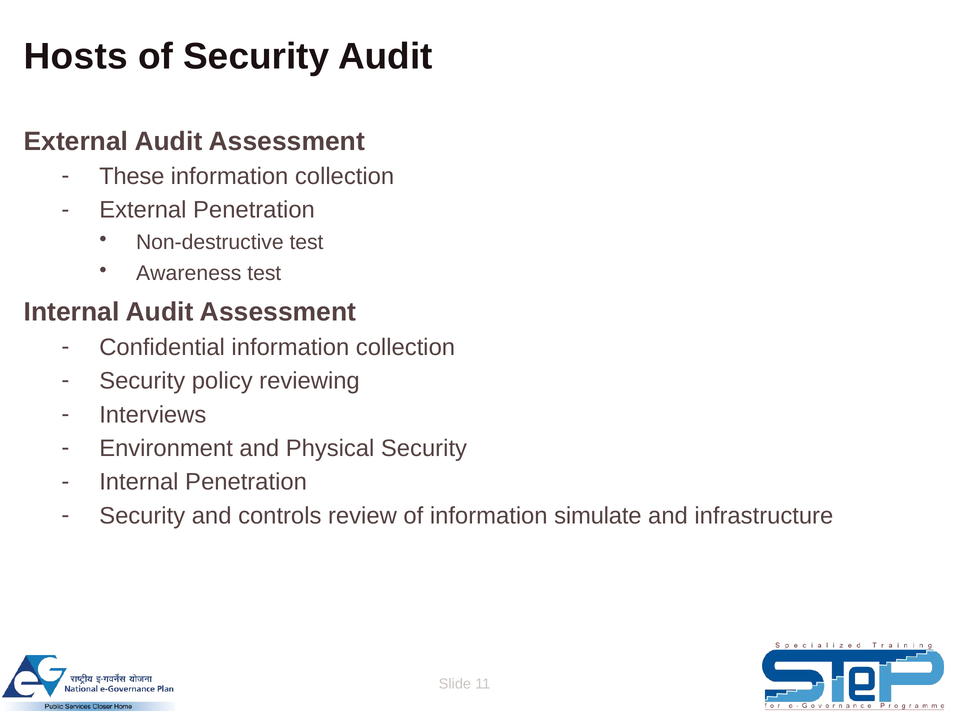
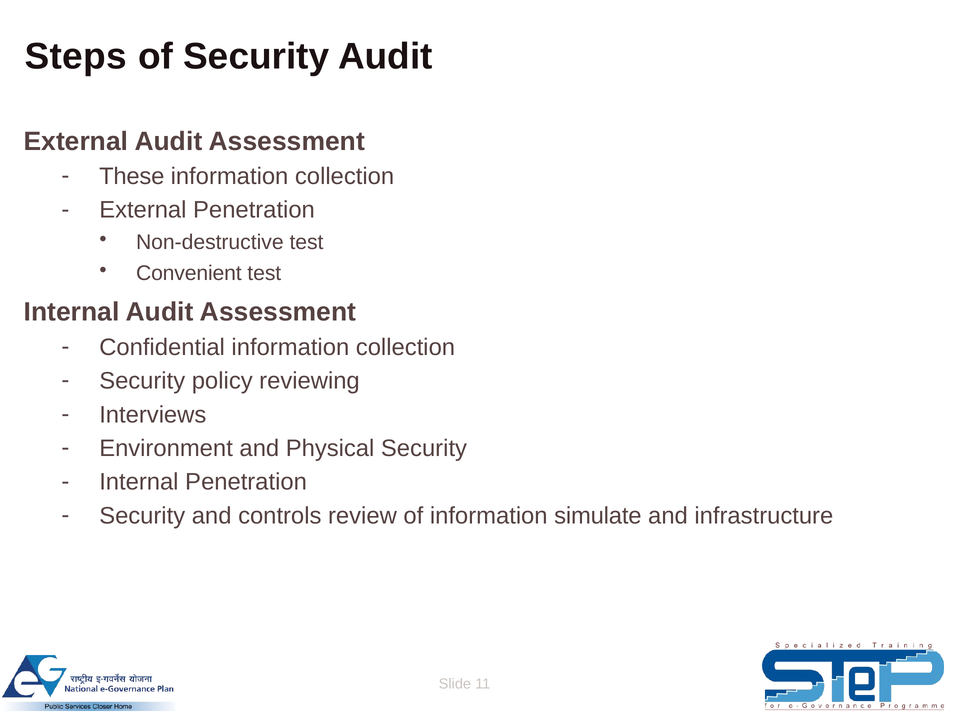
Hosts: Hosts -> Steps
Awareness: Awareness -> Convenient
